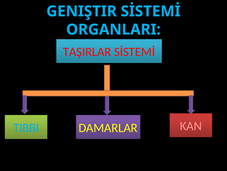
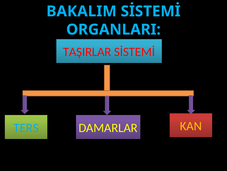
GENIŞTIR: GENIŞTIR -> BAKALIM
TIBBI: TIBBI -> TERS
KAN colour: pink -> yellow
